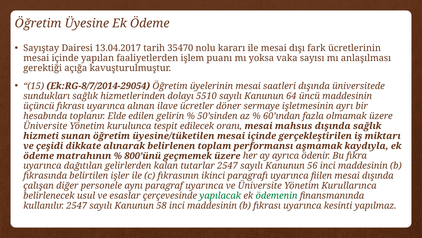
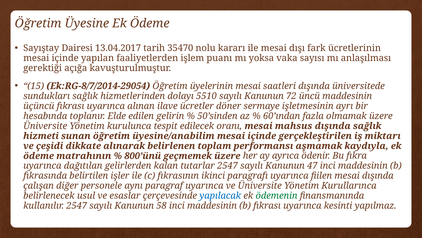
64: 64 -> 72
üyesine/tüketilen: üyesine/tüketilen -> üyesine/anabilim
56: 56 -> 47
yapılacak colour: green -> blue
